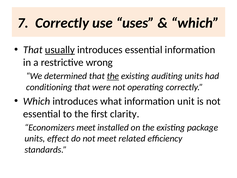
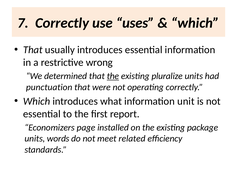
usually underline: present -> none
auditing: auditing -> pluralize
conditioning: conditioning -> punctuation
clarity: clarity -> report
Economizers meet: meet -> page
effect: effect -> words
